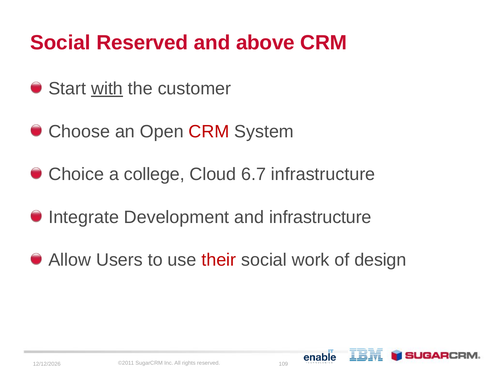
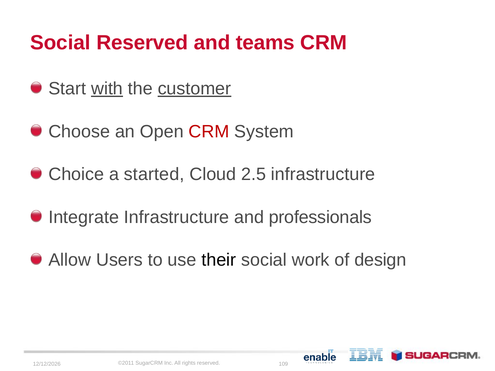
above: above -> teams
customer underline: none -> present
college: college -> started
6.7: 6.7 -> 2.5
Integrate Development: Development -> Infrastructure
and infrastructure: infrastructure -> professionals
their colour: red -> black
